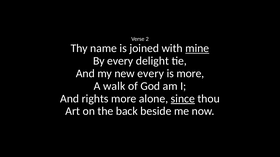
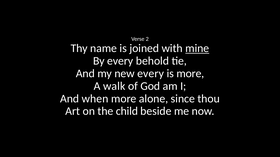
delight: delight -> behold
rights: rights -> when
since underline: present -> none
back: back -> child
